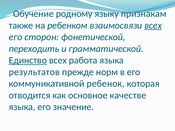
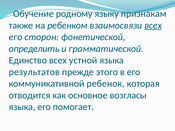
переходить: переходить -> определить
Единство underline: present -> none
работа: работа -> устной
норм: норм -> этого
качестве: качестве -> возгласы
значение: значение -> помогает
